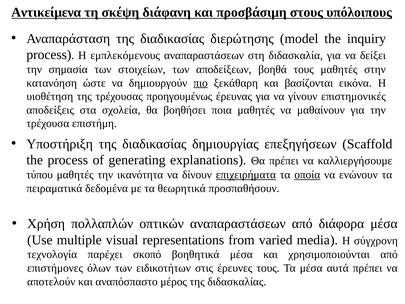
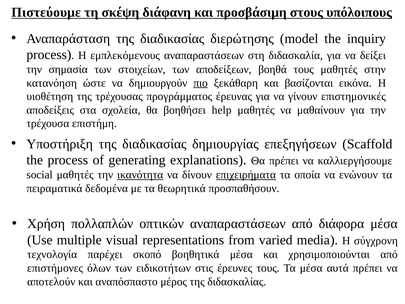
Αντικείμενα: Αντικείμενα -> Πιστεύουμε
προηγουμένως: προηγουμένως -> προγράμματος
ποια: ποια -> help
τύπου: τύπου -> social
ικανότητα underline: none -> present
οποία underline: present -> none
